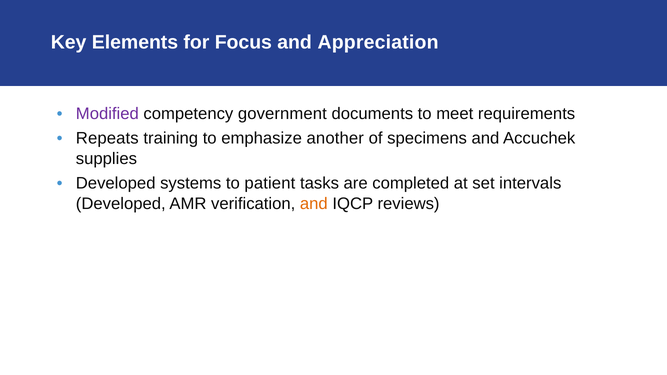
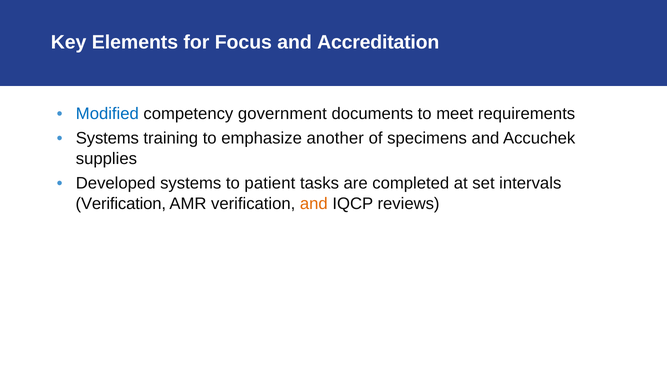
Appreciation: Appreciation -> Accreditation
Modified colour: purple -> blue
Repeats at (107, 138): Repeats -> Systems
Developed at (121, 204): Developed -> Verification
